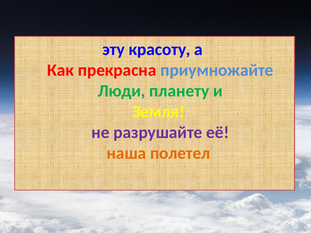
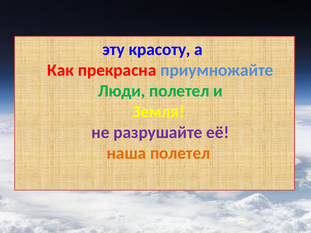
Люди планету: планету -> полетел
